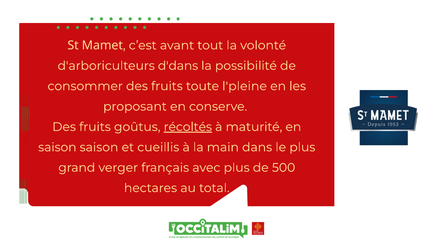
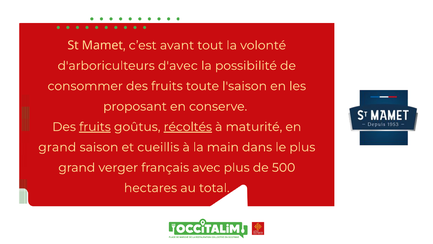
d'dans: d'dans -> d'avec
l'pleine: l'pleine -> l'saison
fruits at (95, 127) underline: none -> present
saison at (57, 147): saison -> grand
